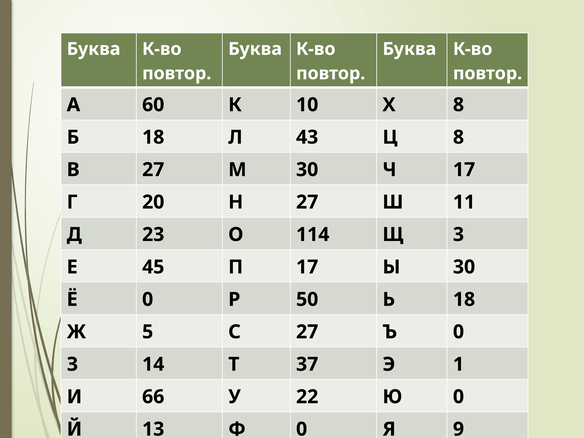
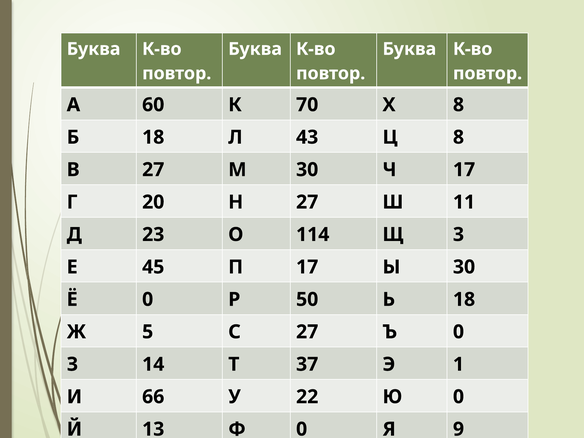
10: 10 -> 70
